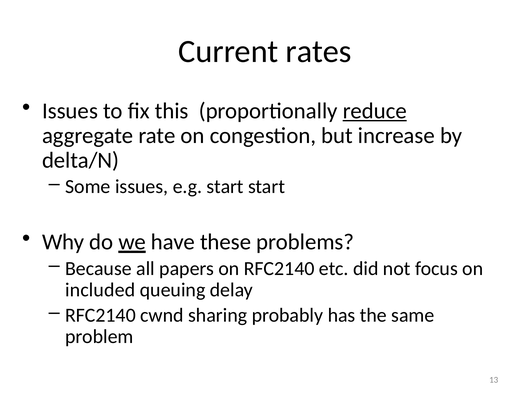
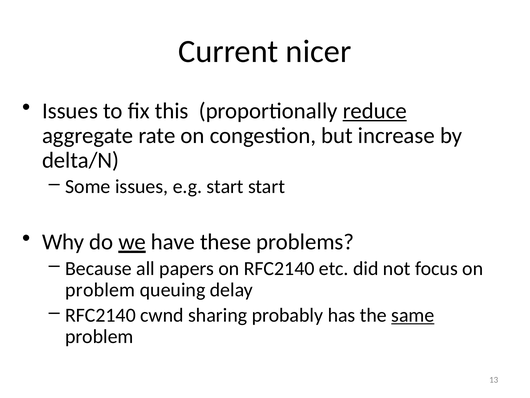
rates: rates -> nicer
included at (100, 290): included -> problem
same underline: none -> present
